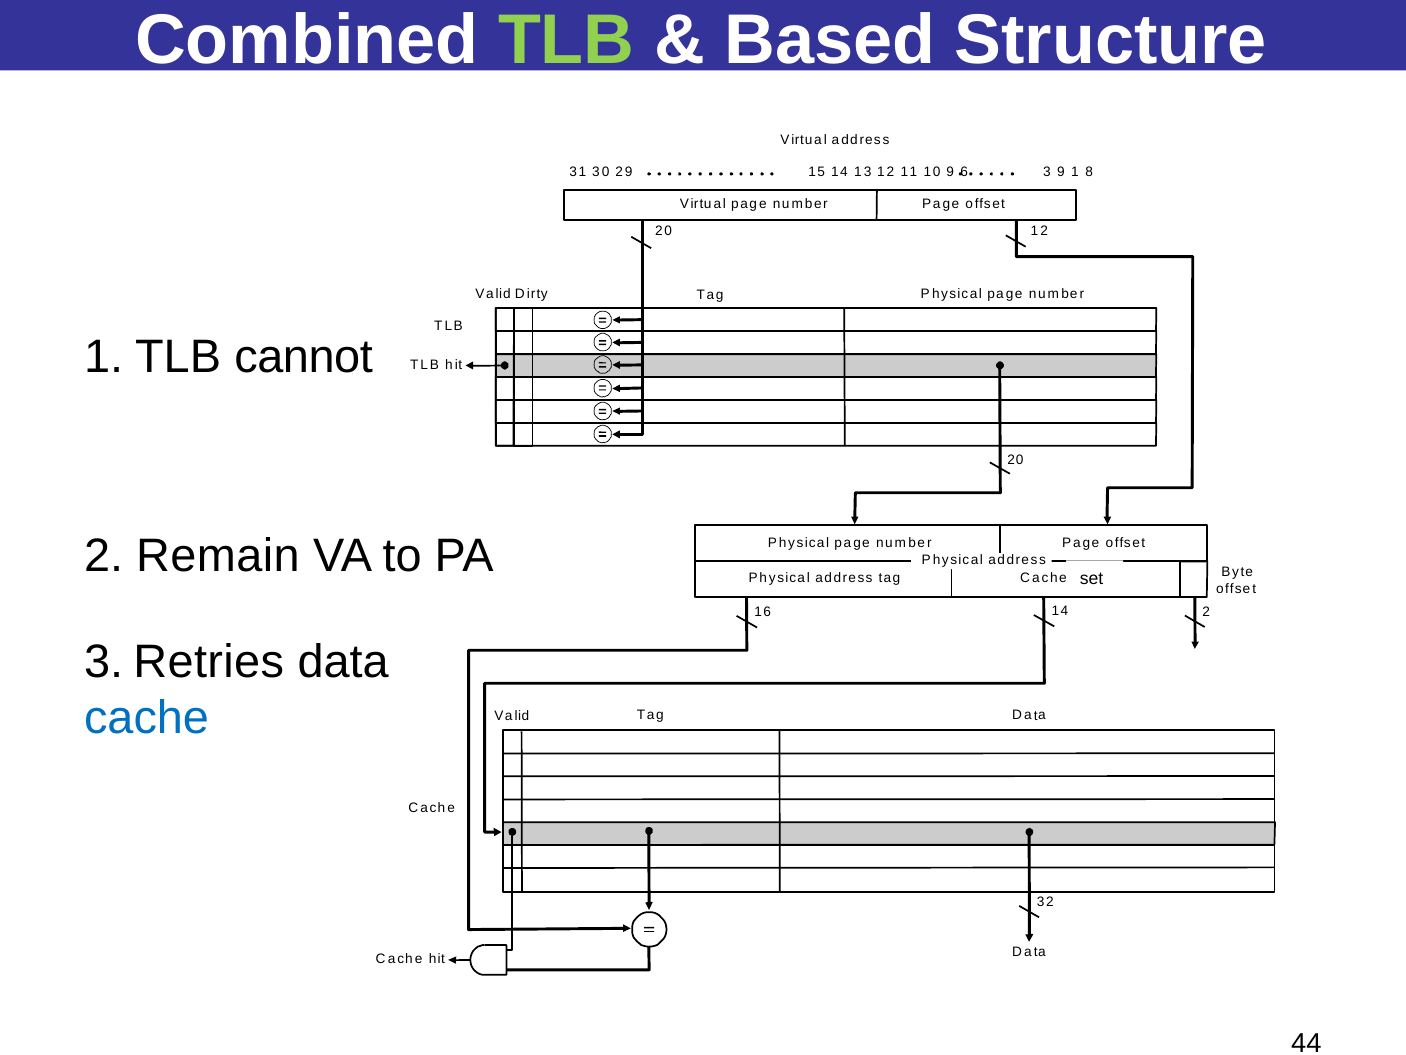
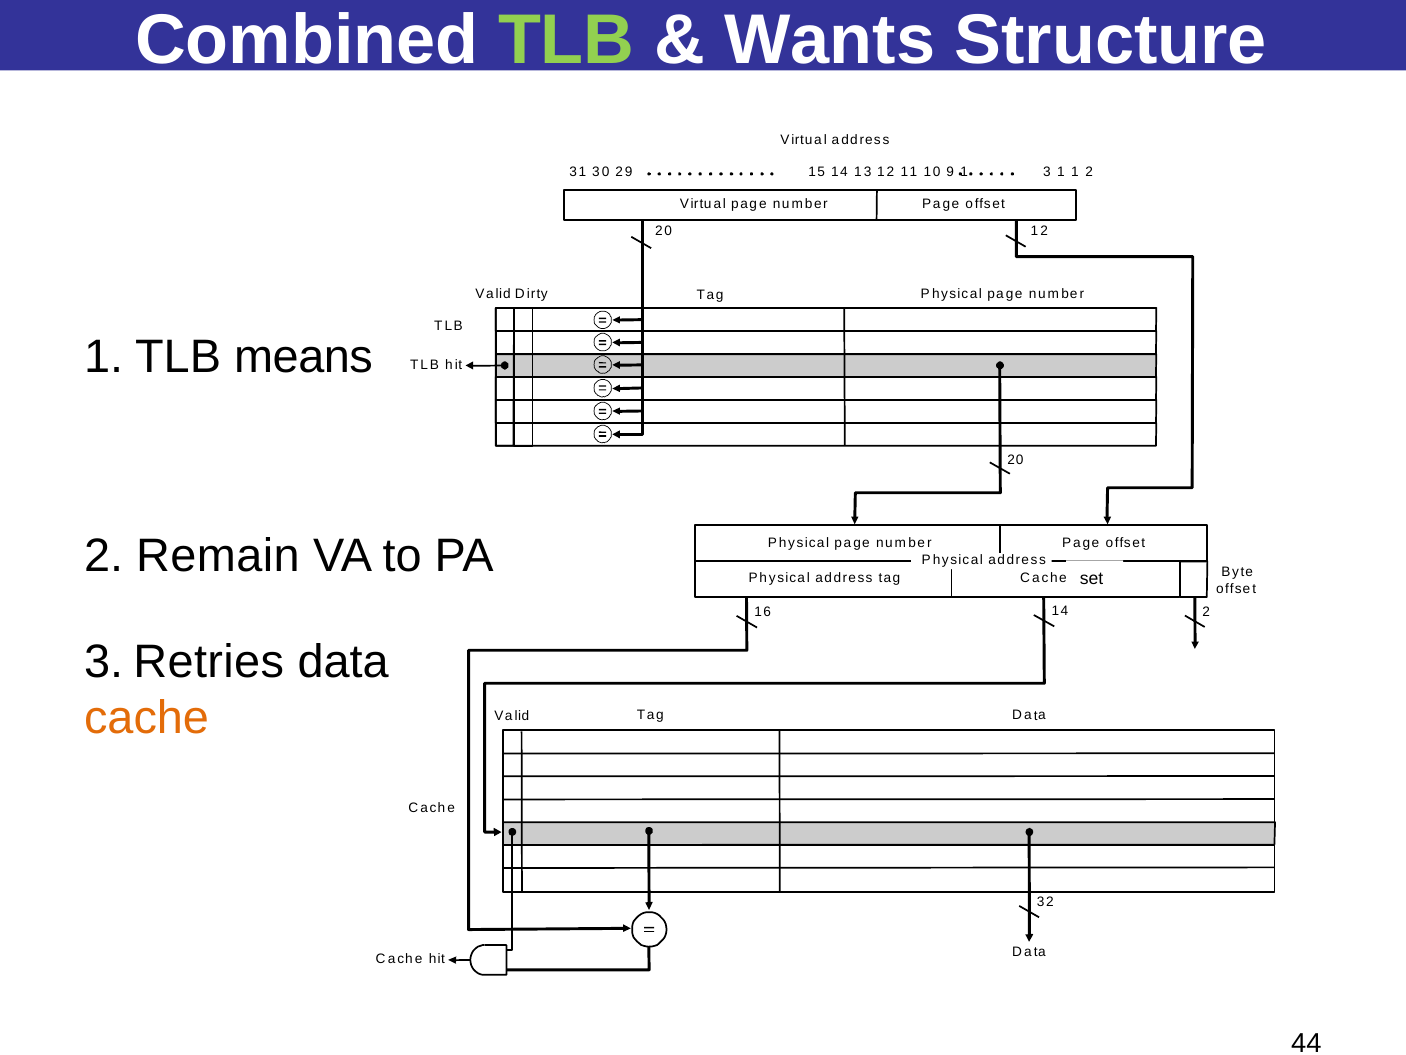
Based: Based -> Wants
9 6: 6 -> 1
3 9: 9 -> 1
1 8: 8 -> 2
cannot: cannot -> means
cache at (147, 717) colour: blue -> orange
